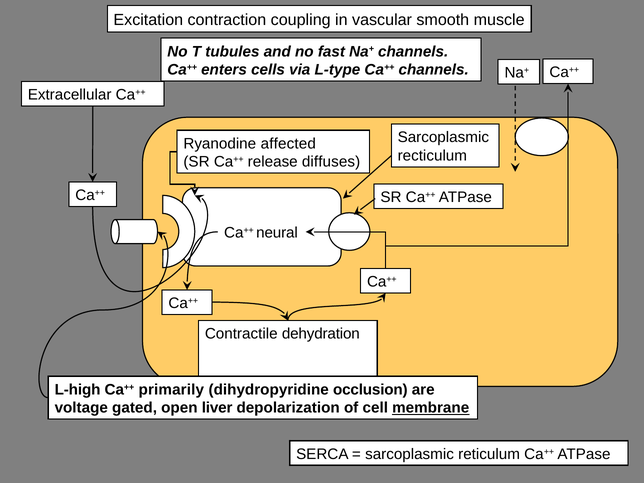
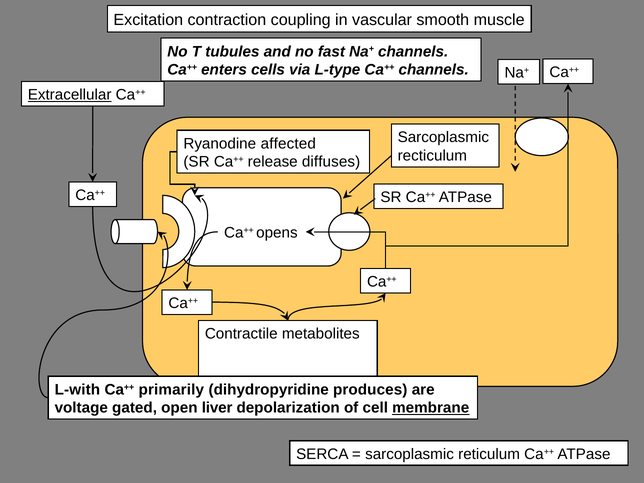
Extracellular underline: none -> present
neural: neural -> opens
dehydration: dehydration -> metabolites
L-high: L-high -> L-with
occlusion: occlusion -> produces
